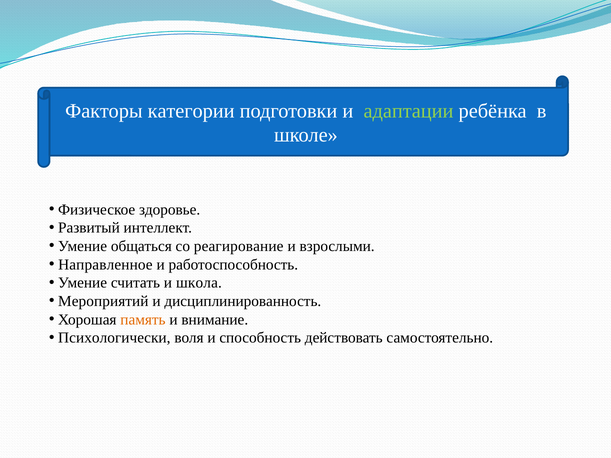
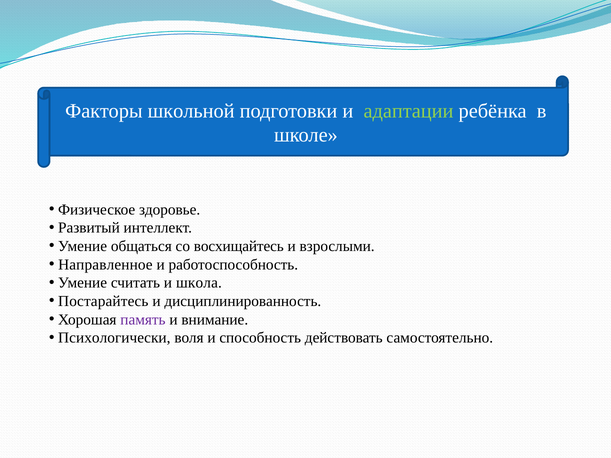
категории: категории -> школьной
реагирование: реагирование -> восхищайтесь
Мероприятий: Мероприятий -> Постарайтесь
память colour: orange -> purple
